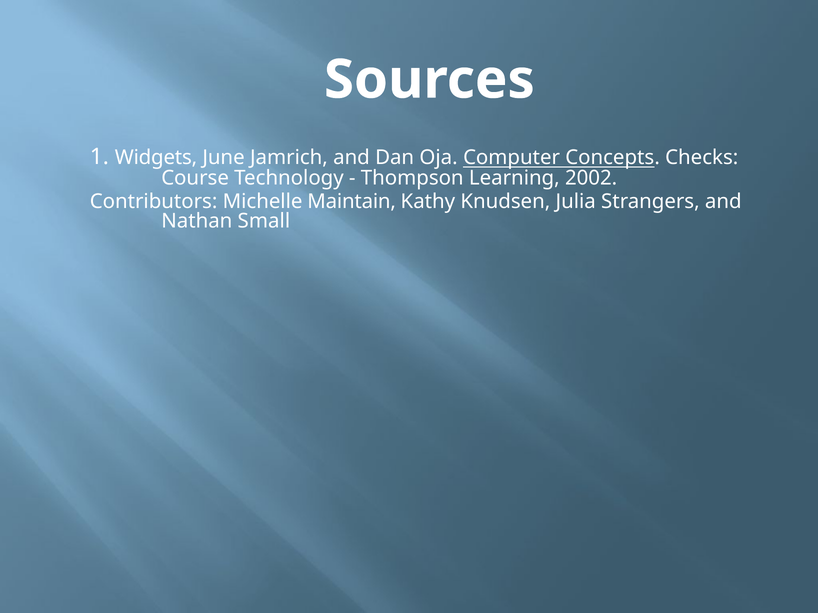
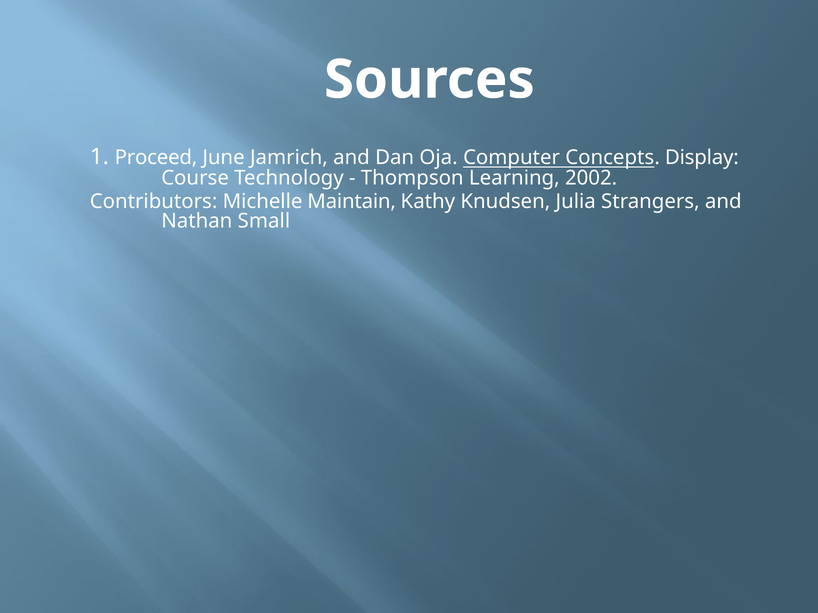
Widgets: Widgets -> Proceed
Checks: Checks -> Display
